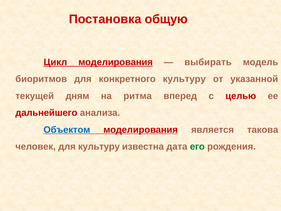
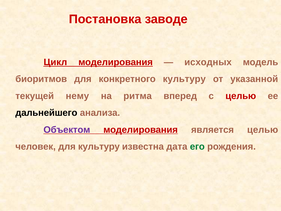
общую: общую -> заводе
выбирать: выбирать -> исходных
дням: дням -> нему
дальнейшего colour: red -> black
Объектом colour: blue -> purple
является такова: такова -> целью
